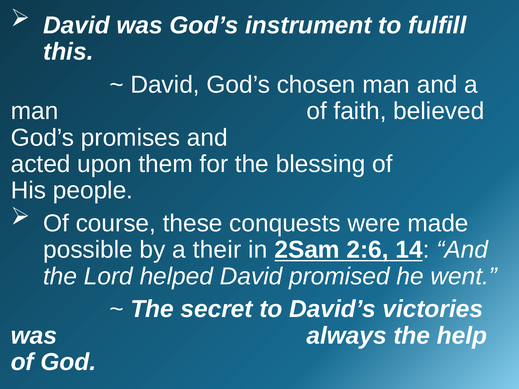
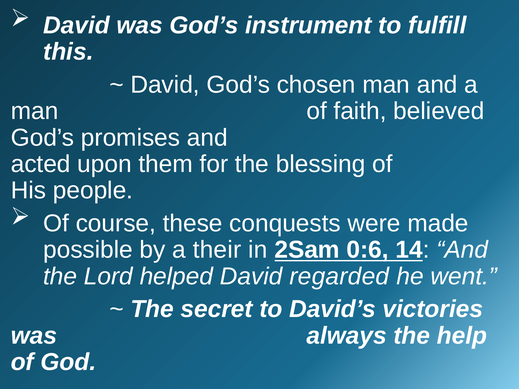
2:6: 2:6 -> 0:6
promised: promised -> regarded
